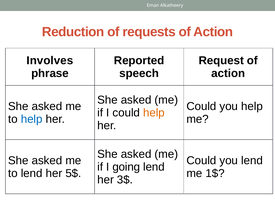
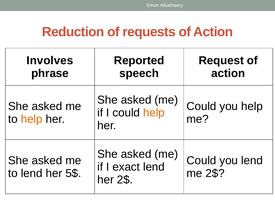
help at (32, 119) colour: blue -> orange
going: going -> exact
me 1$: 1$ -> 2$
her 3$: 3$ -> 2$
